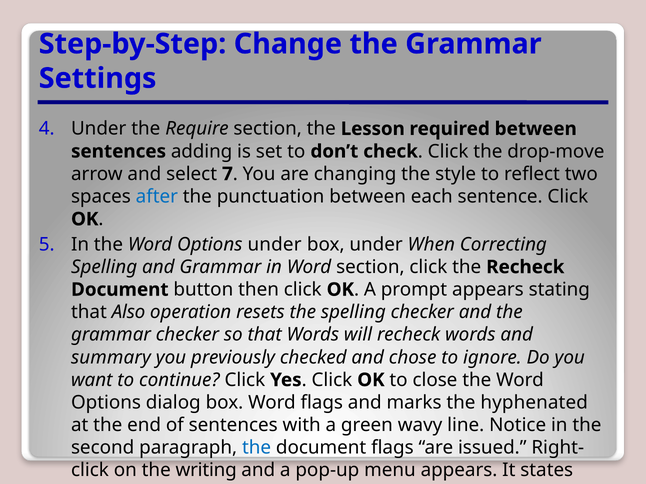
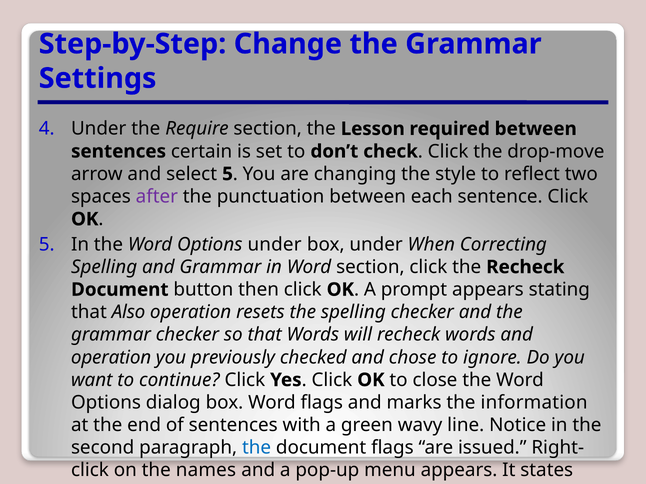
adding: adding -> certain
select 7: 7 -> 5
after colour: blue -> purple
summary at (111, 358): summary -> operation
hyphenated: hyphenated -> information
writing: writing -> names
